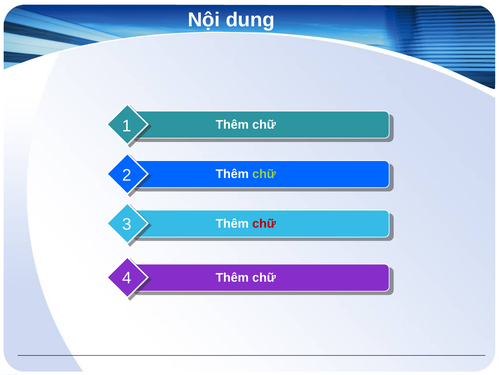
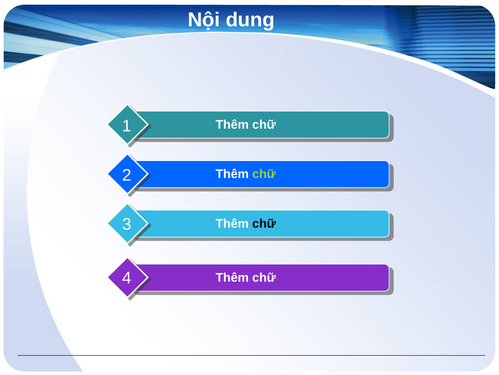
chữ at (264, 223) colour: red -> black
